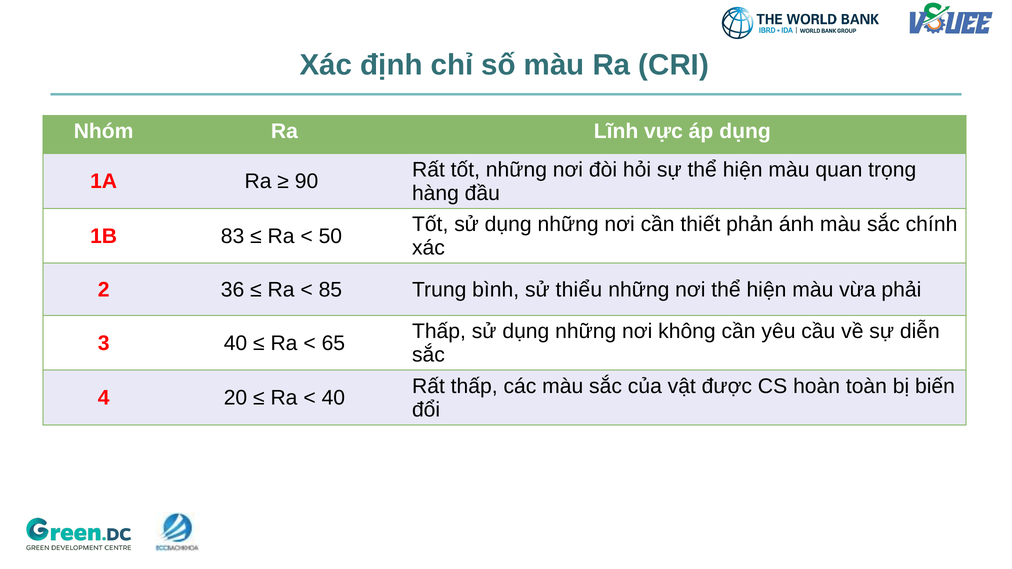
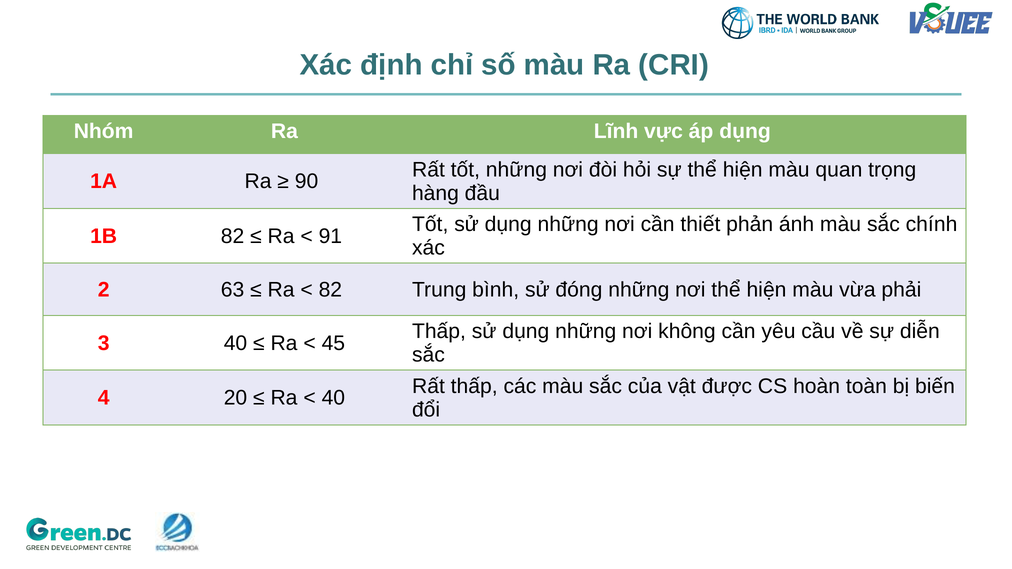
1B 83: 83 -> 82
50: 50 -> 91
36: 36 -> 63
85 at (330, 290): 85 -> 82
thiểu: thiểu -> đóng
65: 65 -> 45
